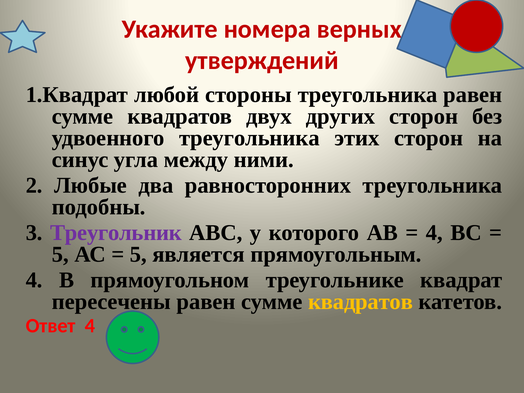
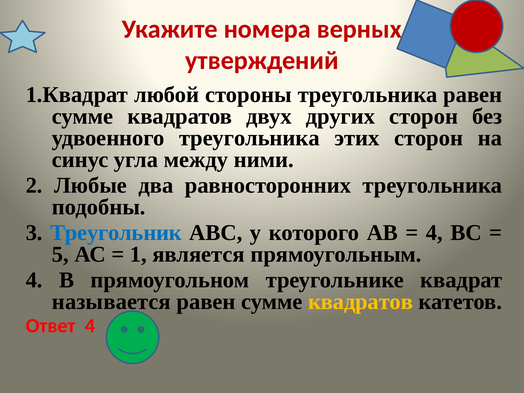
Треугольник colour: purple -> blue
5 at (138, 254): 5 -> 1
пересечены: пересечены -> называется
